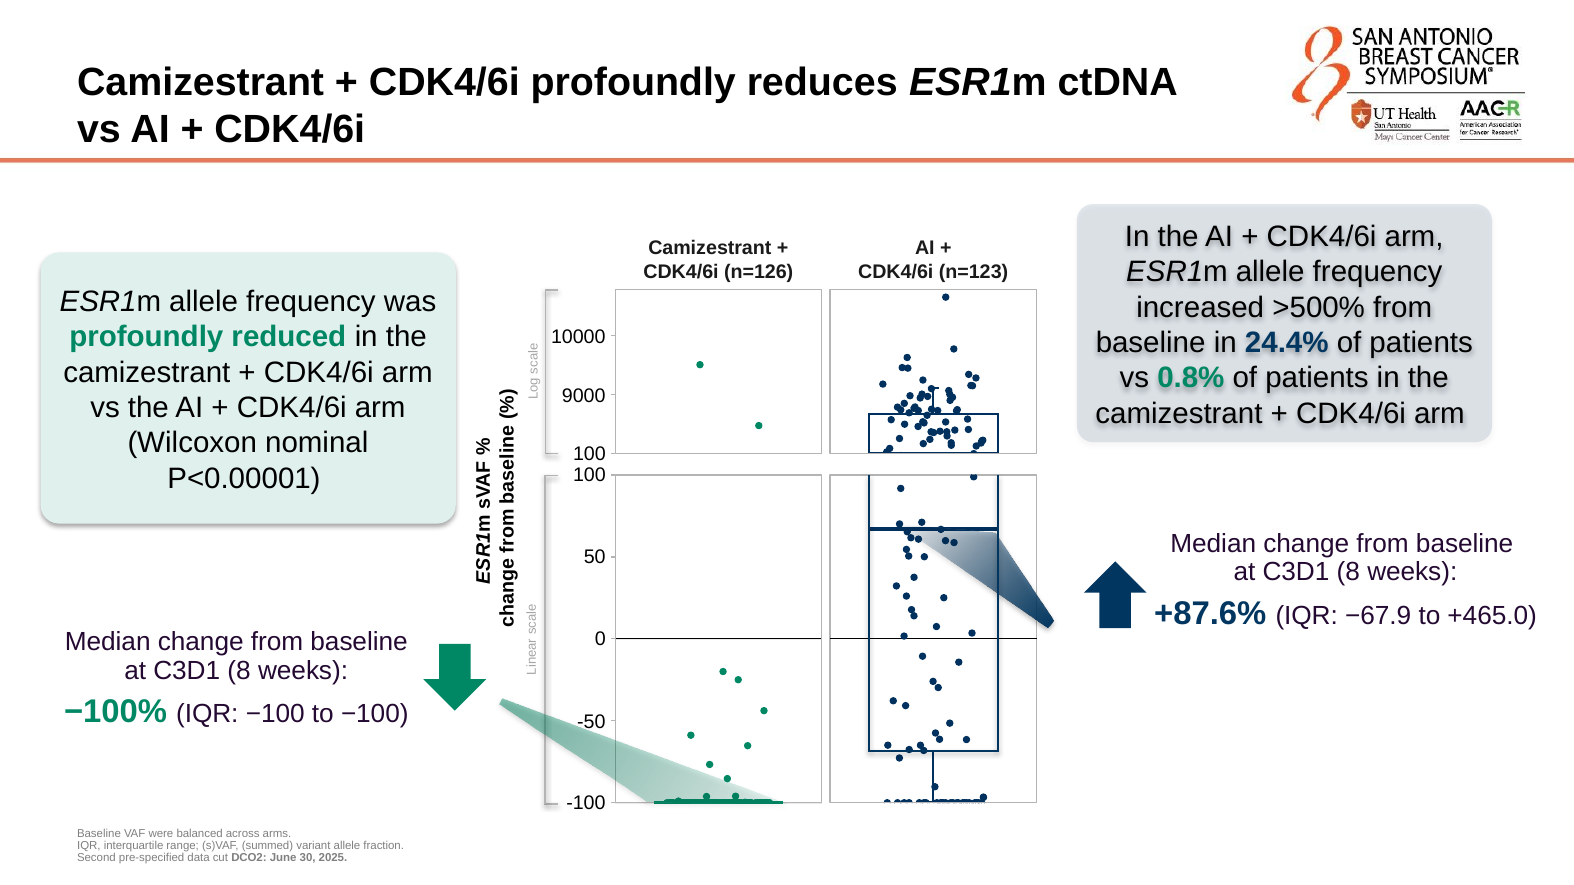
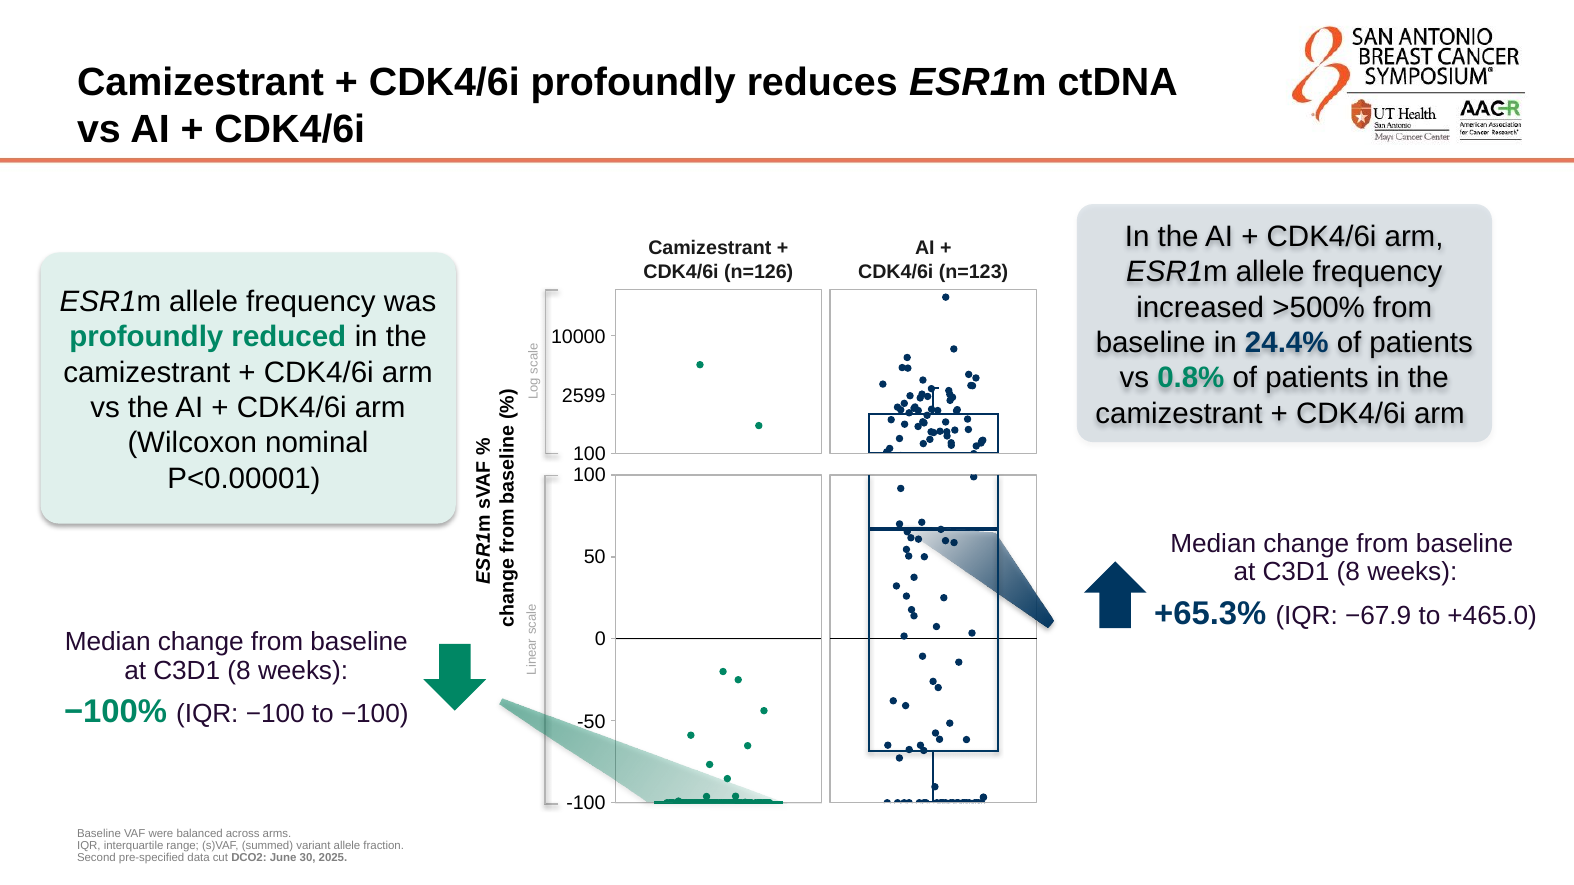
9000: 9000 -> 2599
+87.6%: +87.6% -> +65.3%
